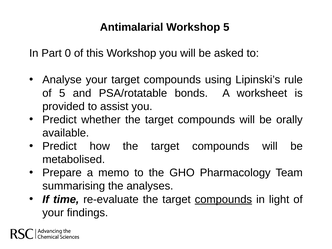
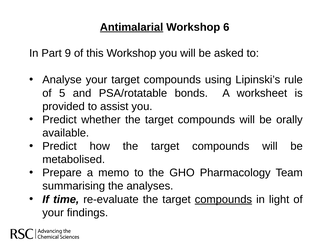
Antimalarial underline: none -> present
Workshop 5: 5 -> 6
0: 0 -> 9
